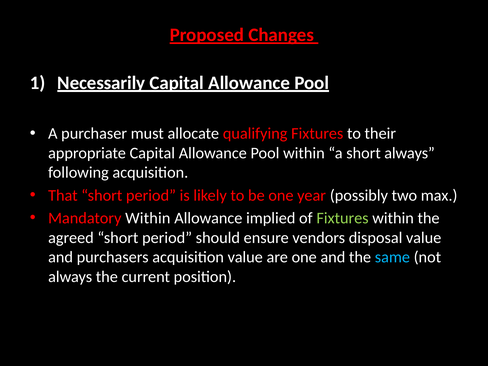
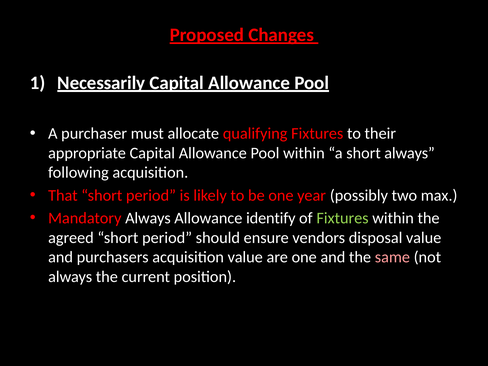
Mandatory Within: Within -> Always
implied: implied -> identify
same colour: light blue -> pink
